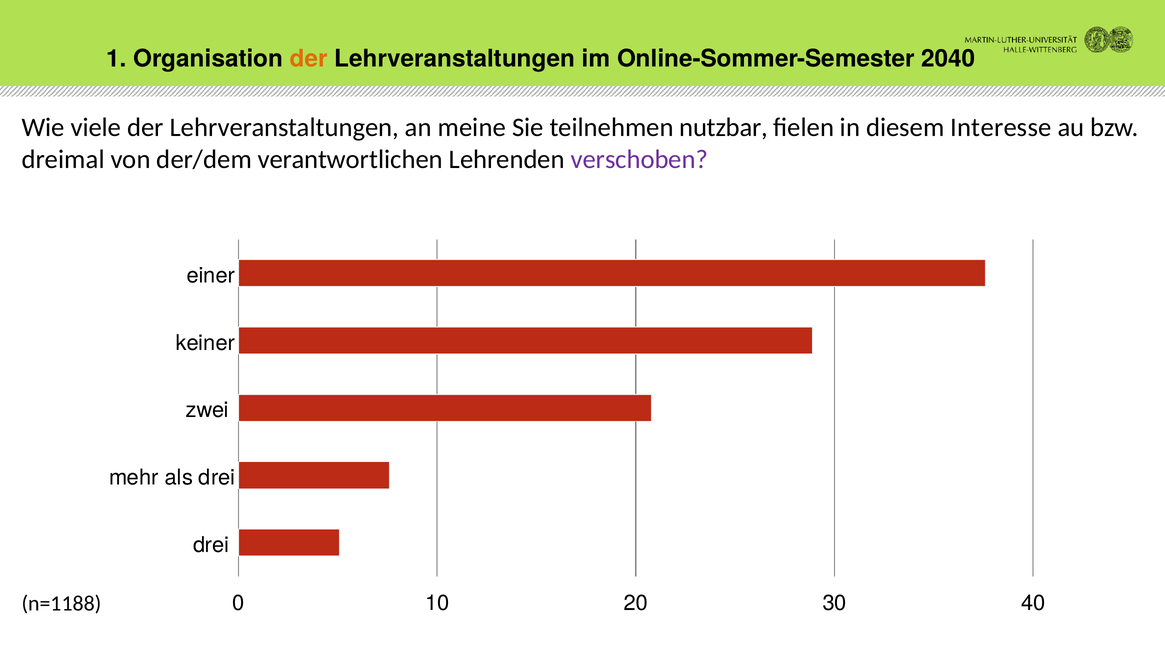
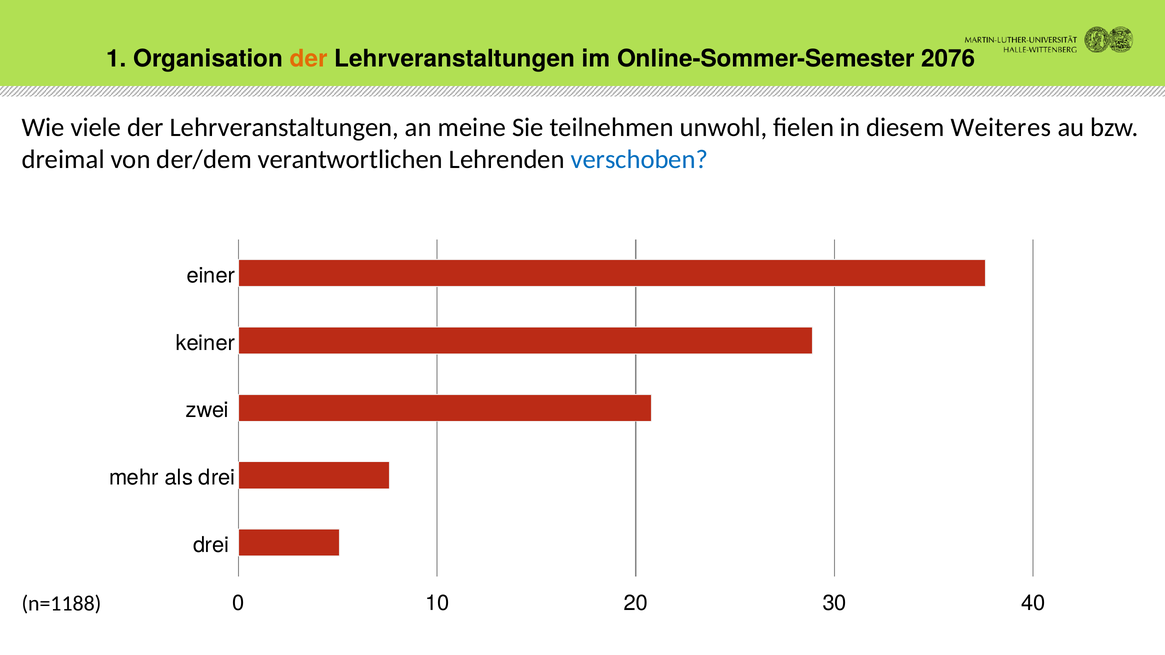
2040: 2040 -> 2076
nutzbar: nutzbar -> unwohl
Interesse: Interesse -> Weiteres
verschoben colour: purple -> blue
